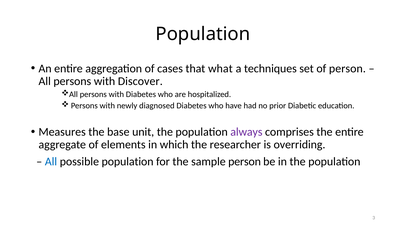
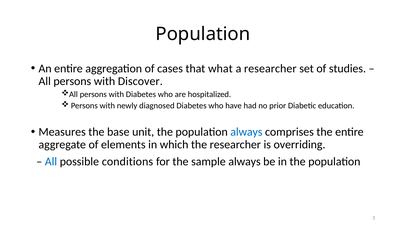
a techniques: techniques -> researcher
of person: person -> studies
always at (246, 132) colour: purple -> blue
possible population: population -> conditions
sample person: person -> always
